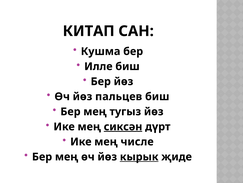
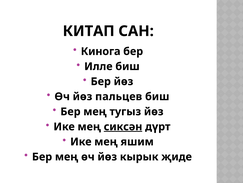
Кушма: Кушма -> Кинога
числе: числе -> яшим
кырык underline: present -> none
